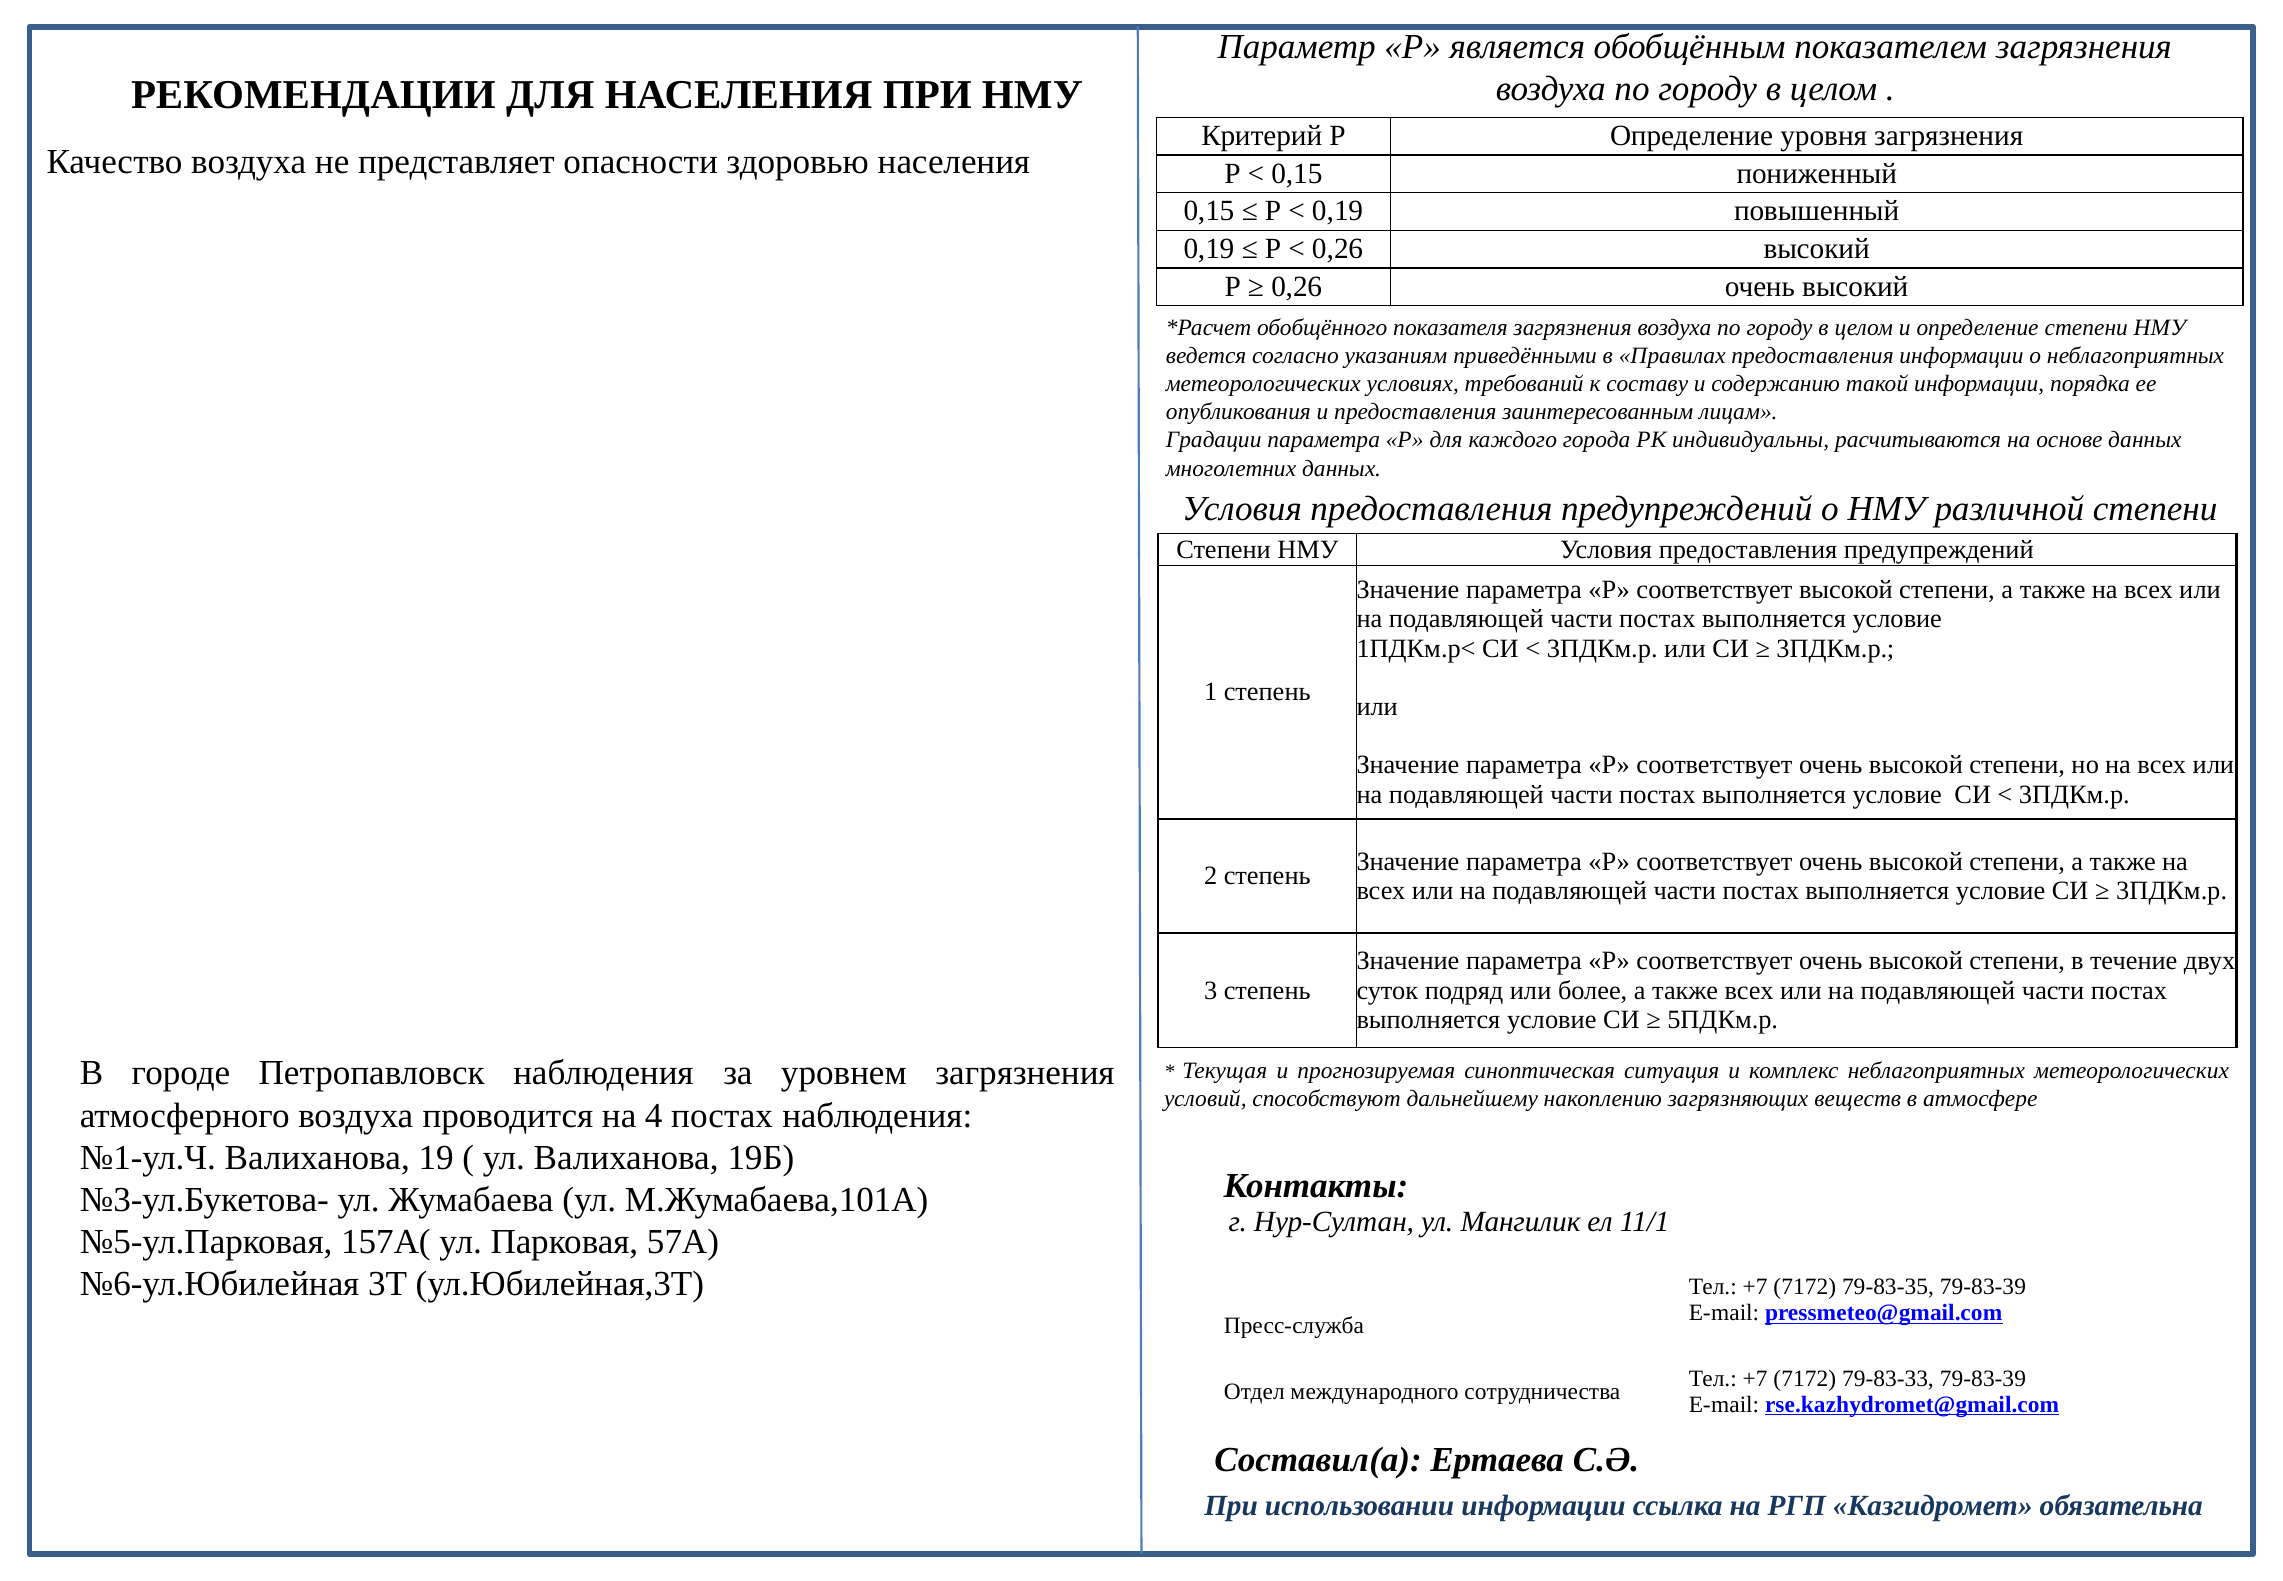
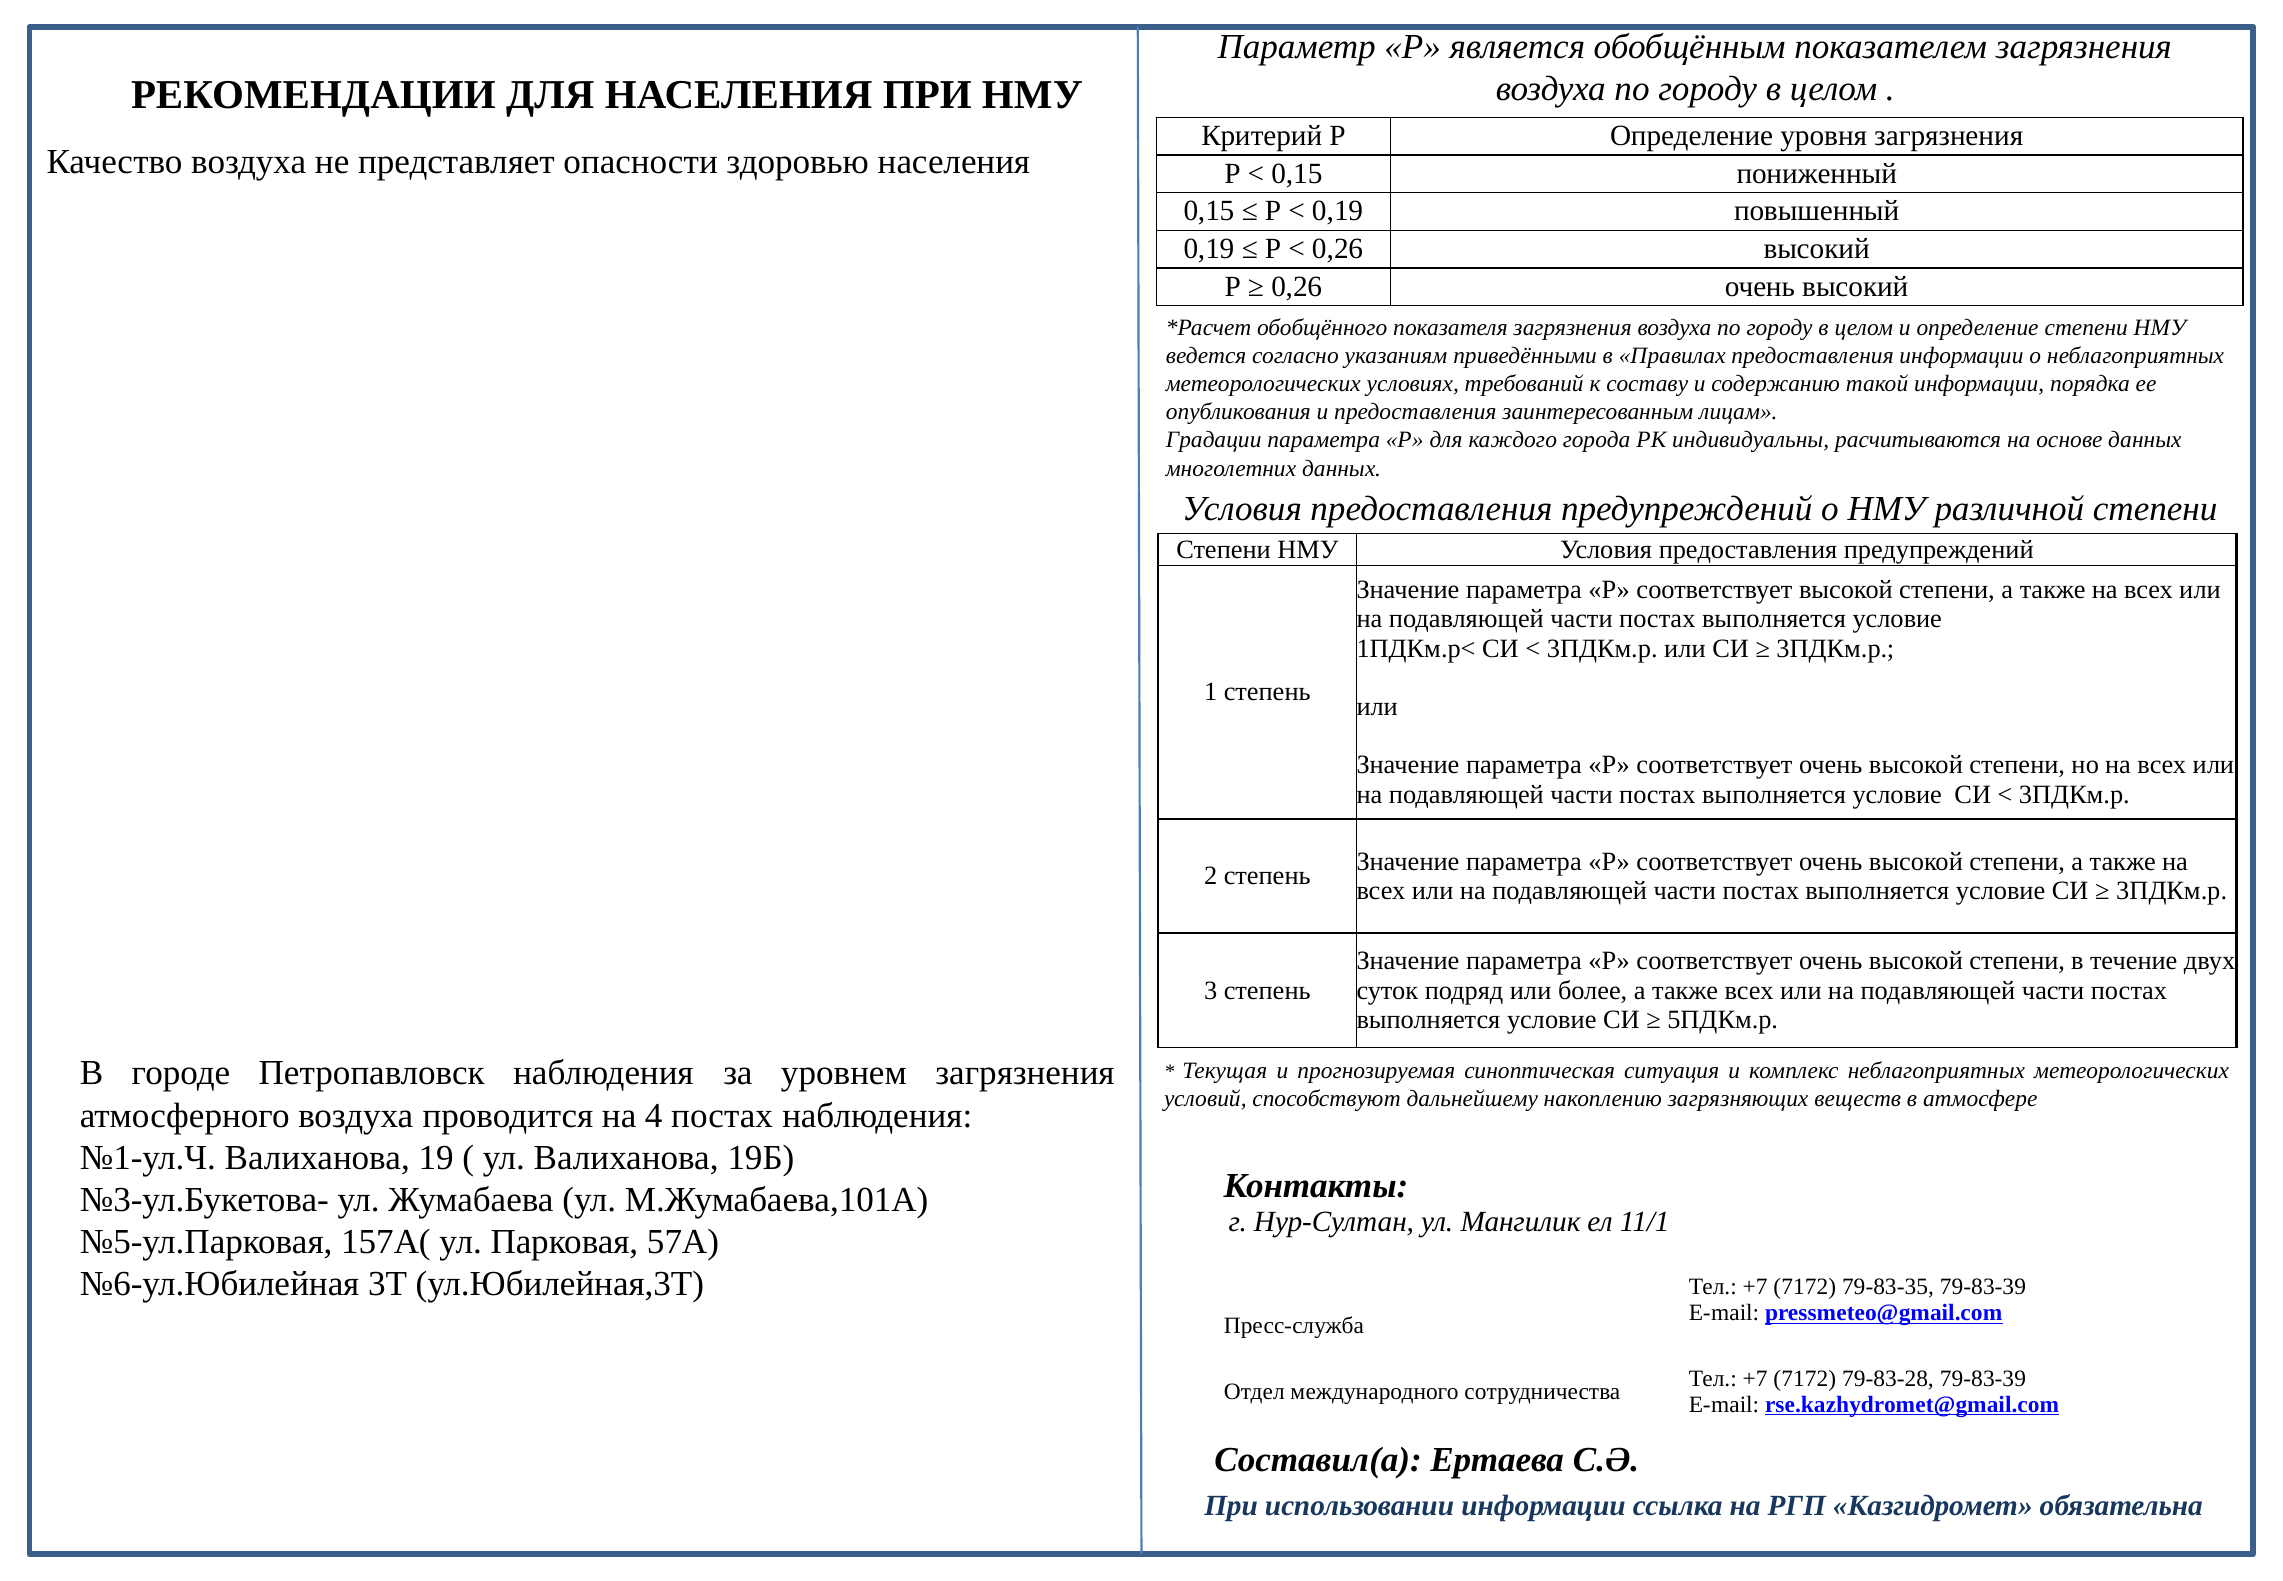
79-83-33: 79-83-33 -> 79-83-28
